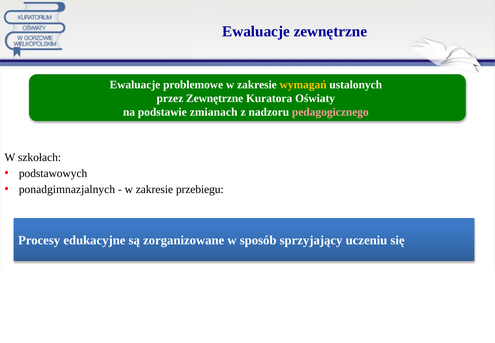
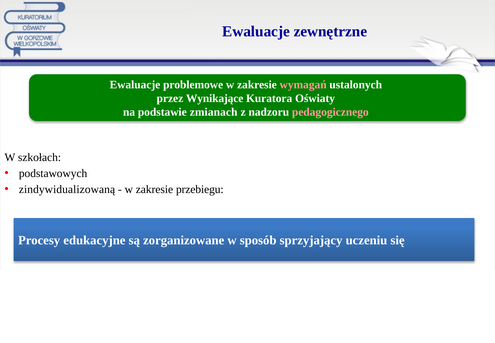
wymagań colour: yellow -> pink
przez Zewnętrzne: Zewnętrzne -> Wynikające
ponadgimnazjalnych: ponadgimnazjalnych -> zindywidualizowaną
